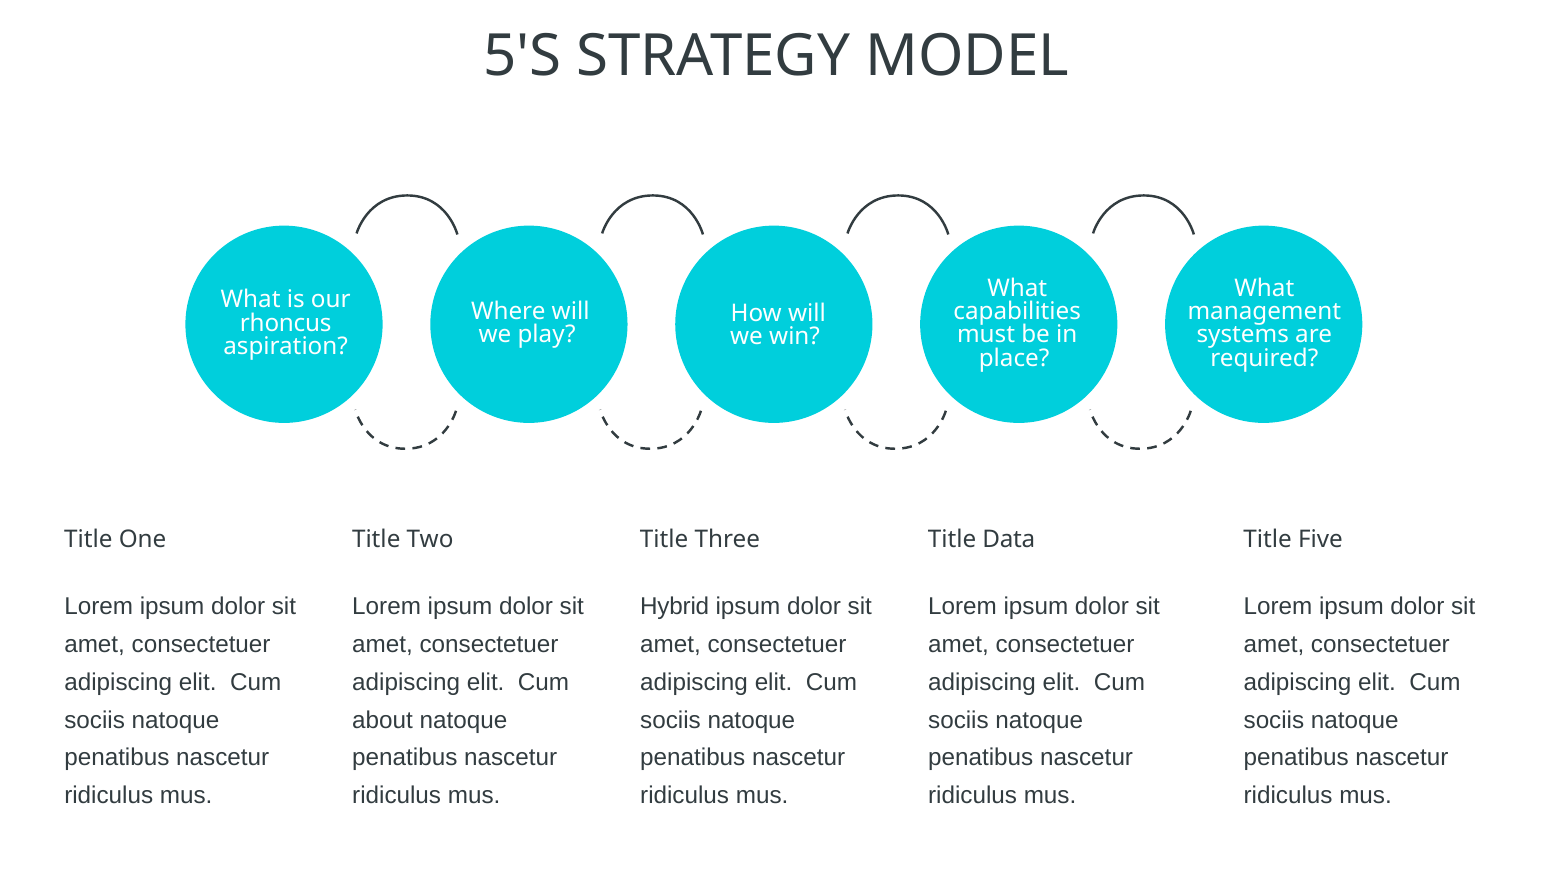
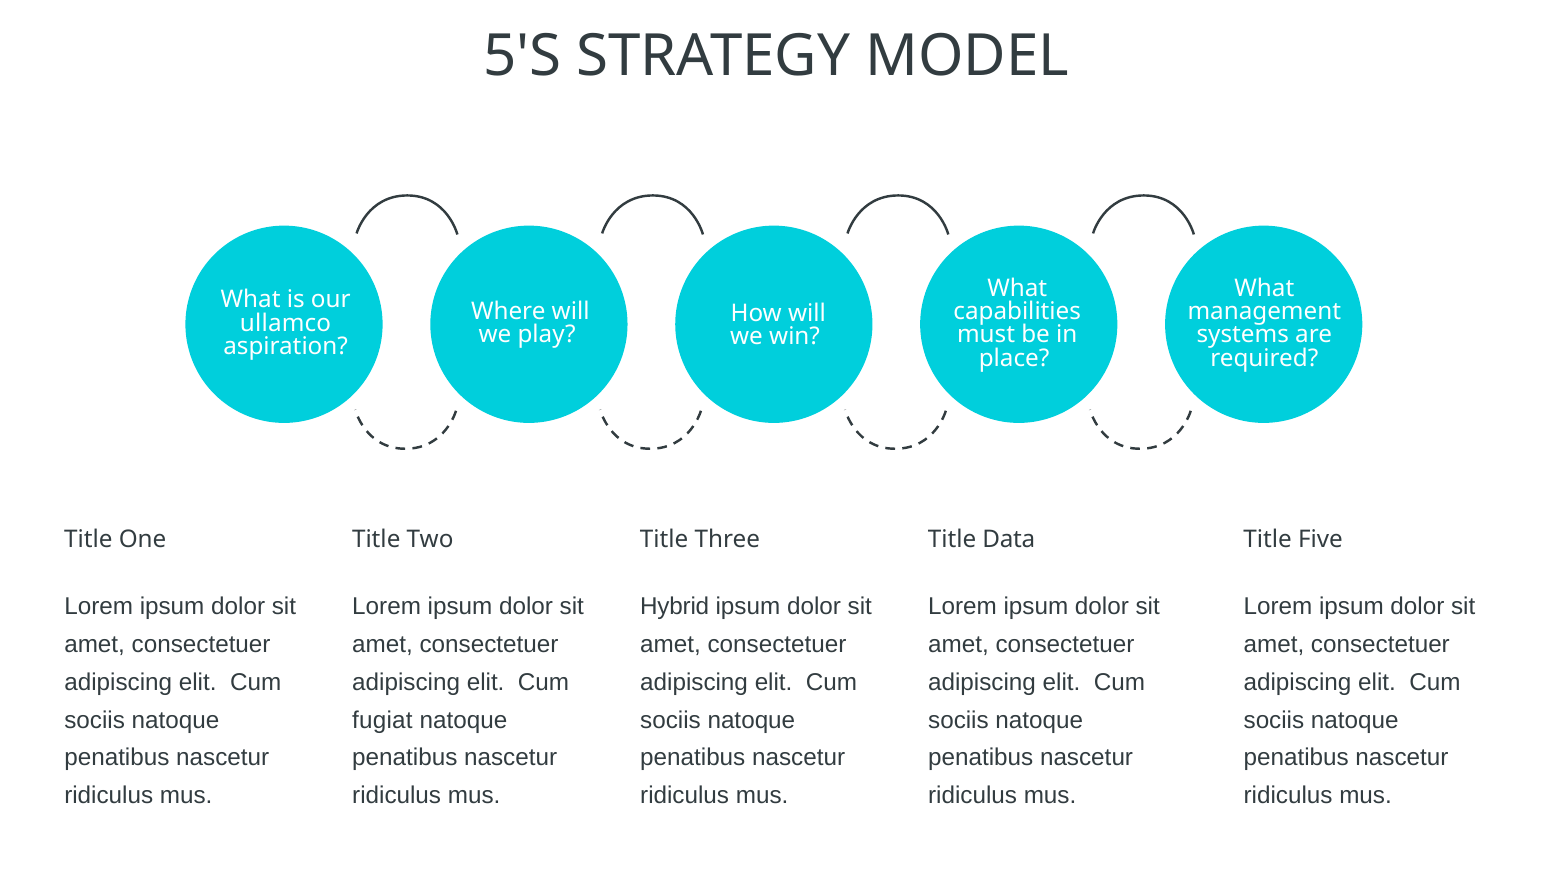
rhoncus: rhoncus -> ullamco
about: about -> fugiat
